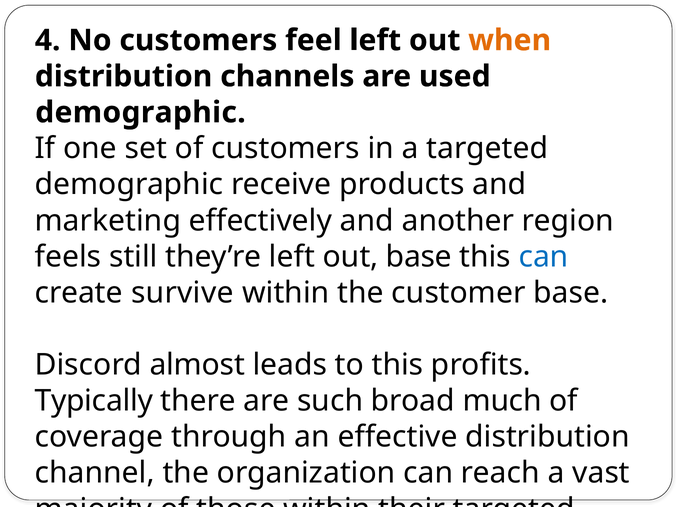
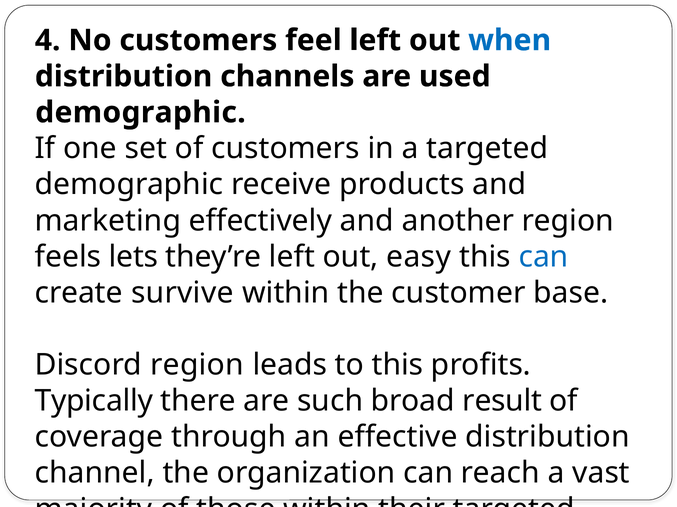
when colour: orange -> blue
still: still -> lets
out base: base -> easy
Discord almost: almost -> region
much: much -> result
